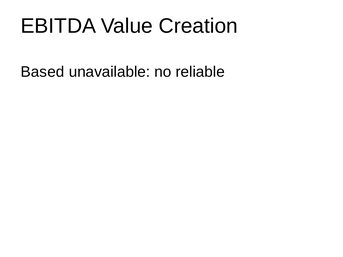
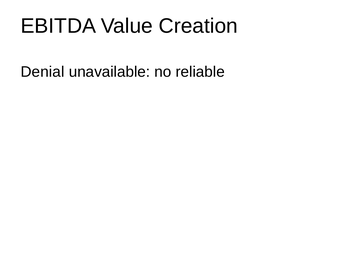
Based: Based -> Denial
